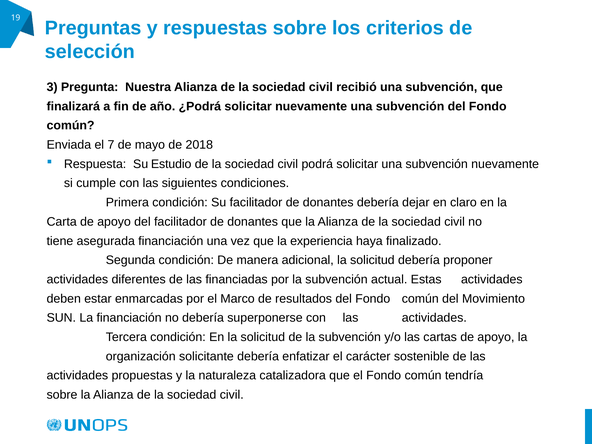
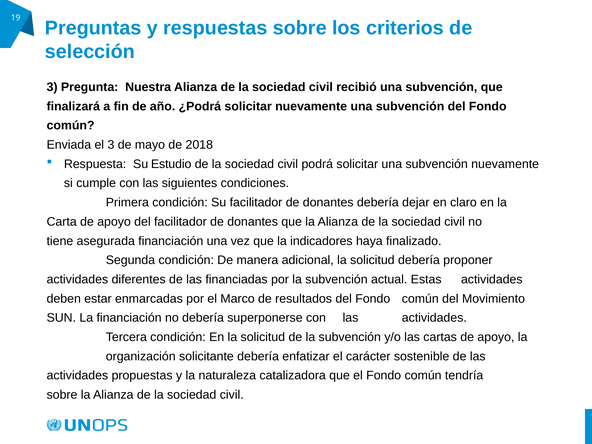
el 7: 7 -> 3
experiencia: experiencia -> indicadores
